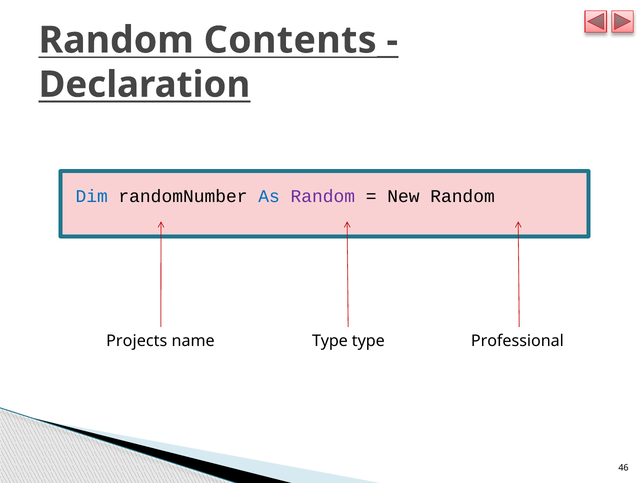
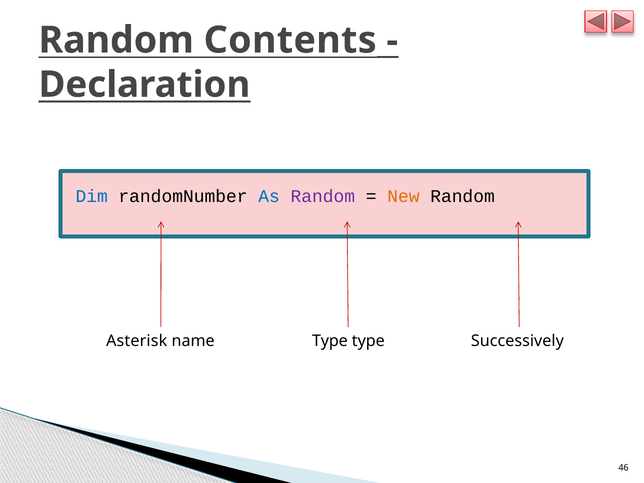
New colour: black -> orange
Projects: Projects -> Asterisk
Professional: Professional -> Successively
